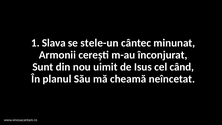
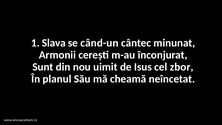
stele-un: stele-un -> când-un
când: când -> zbor
